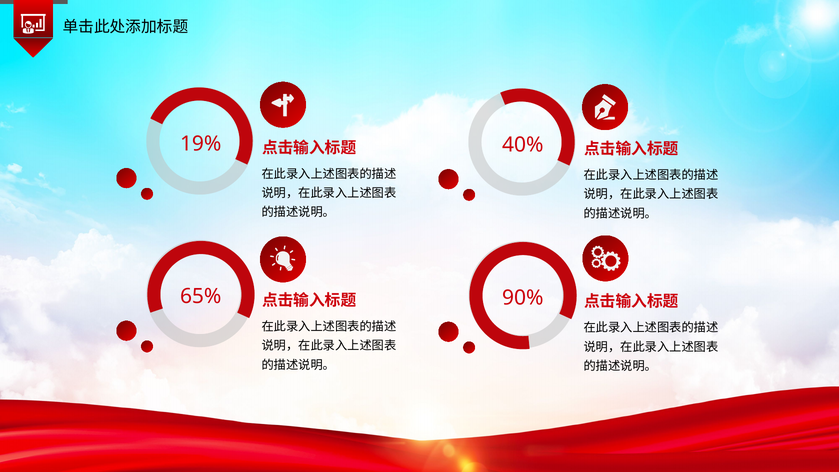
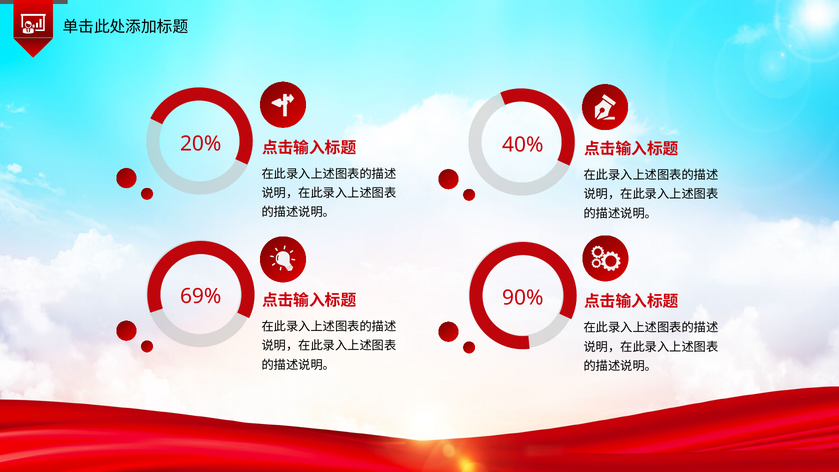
19%: 19% -> 20%
65%: 65% -> 69%
